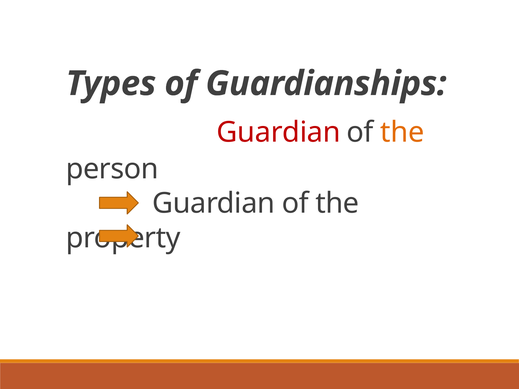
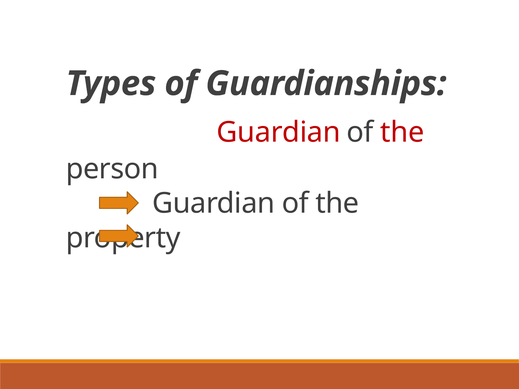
the at (402, 132) colour: orange -> red
